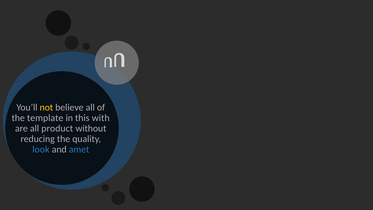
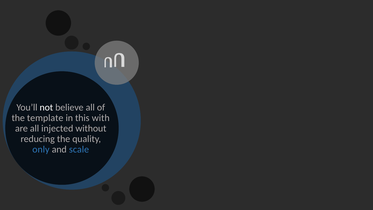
not colour: yellow -> white
product: product -> injected
look: look -> only
amet: amet -> scale
